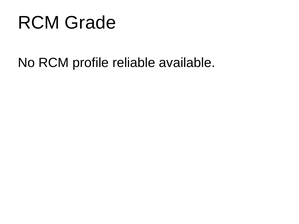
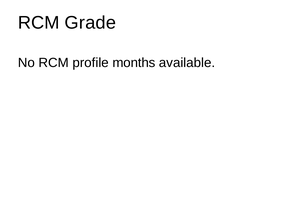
reliable: reliable -> months
